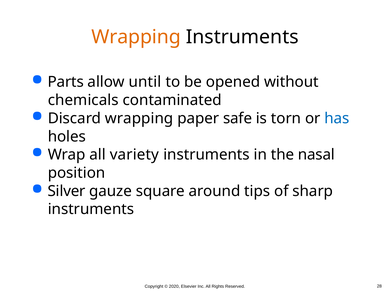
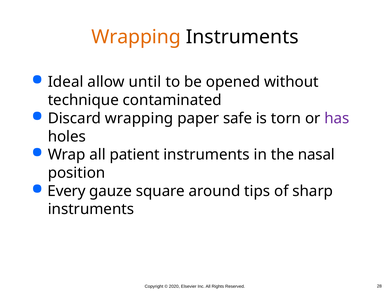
Parts: Parts -> Ideal
chemicals: chemicals -> technique
has colour: blue -> purple
variety: variety -> patient
Silver: Silver -> Every
